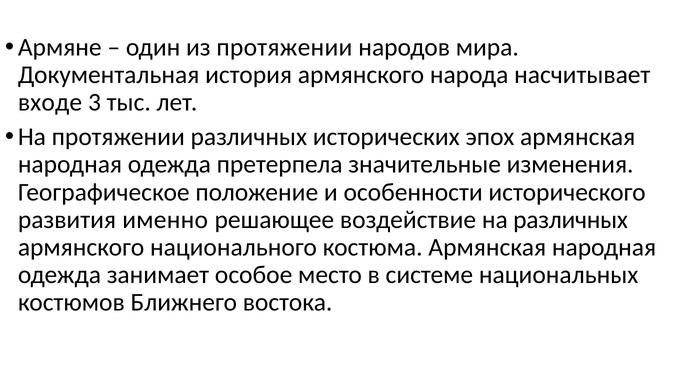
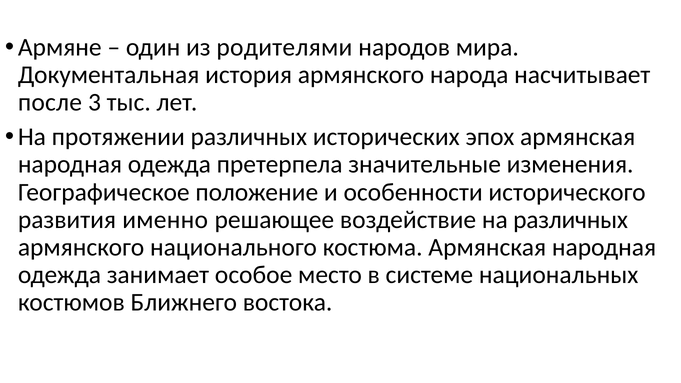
из протяжении: протяжении -> родителями
входе: входе -> после
